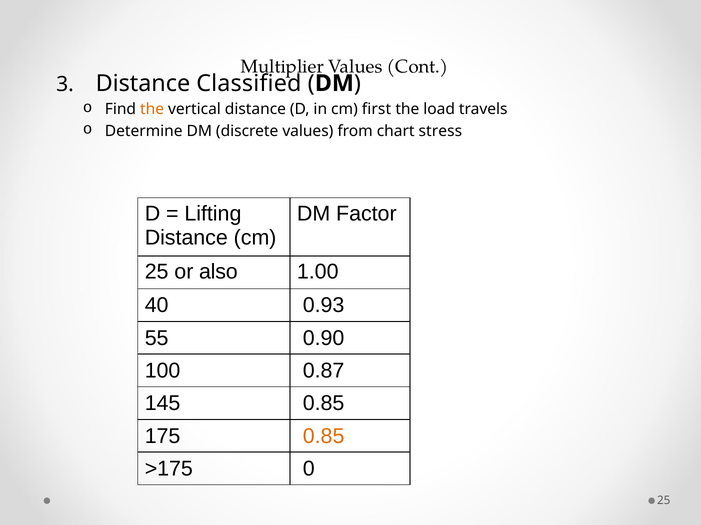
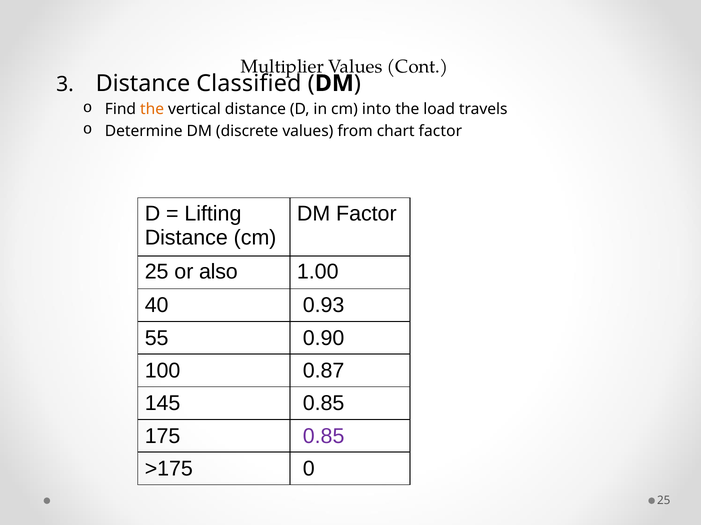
first: first -> into
chart stress: stress -> factor
0.85 at (324, 437) colour: orange -> purple
